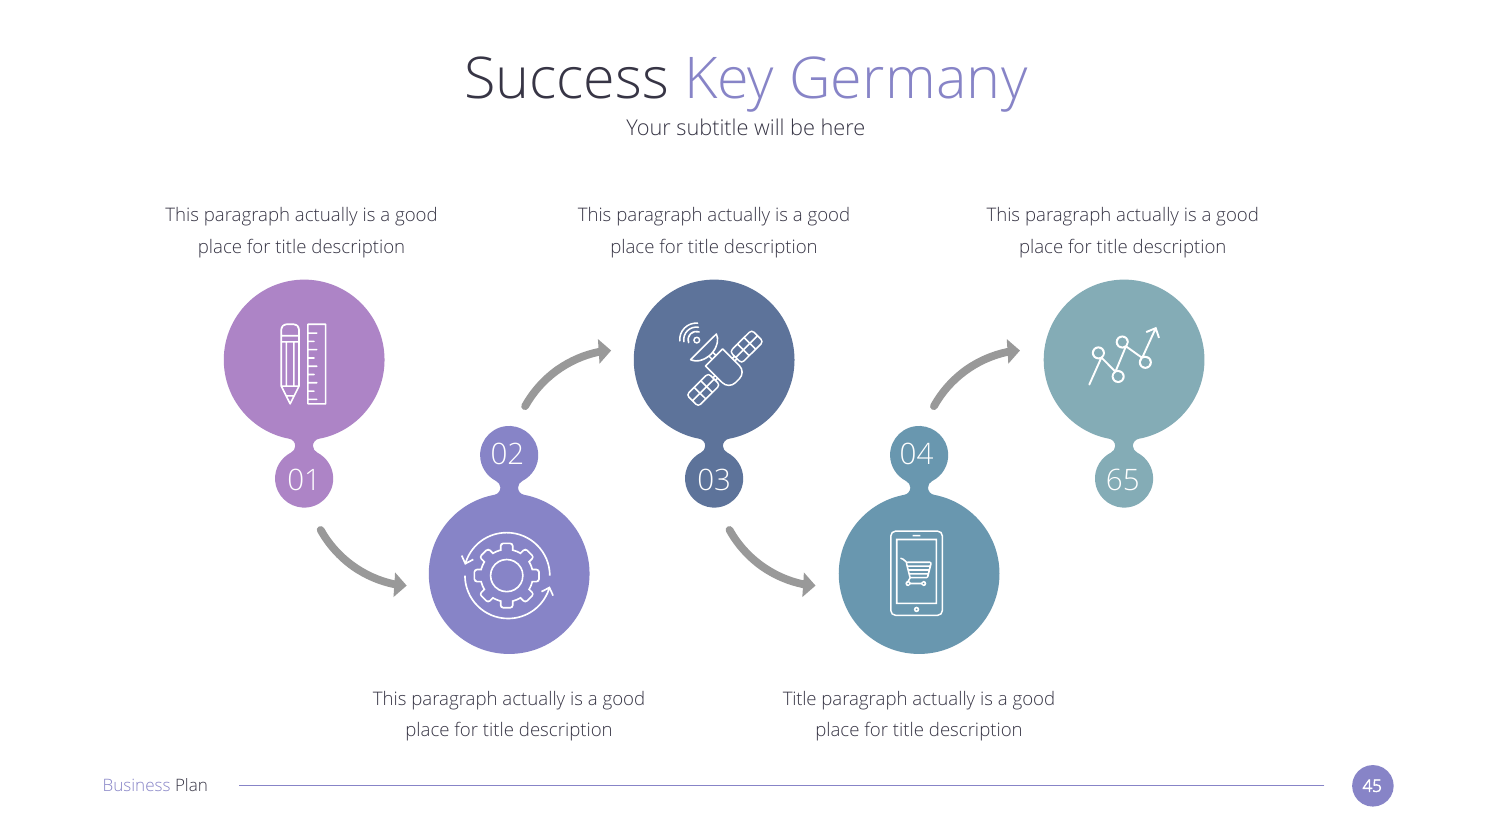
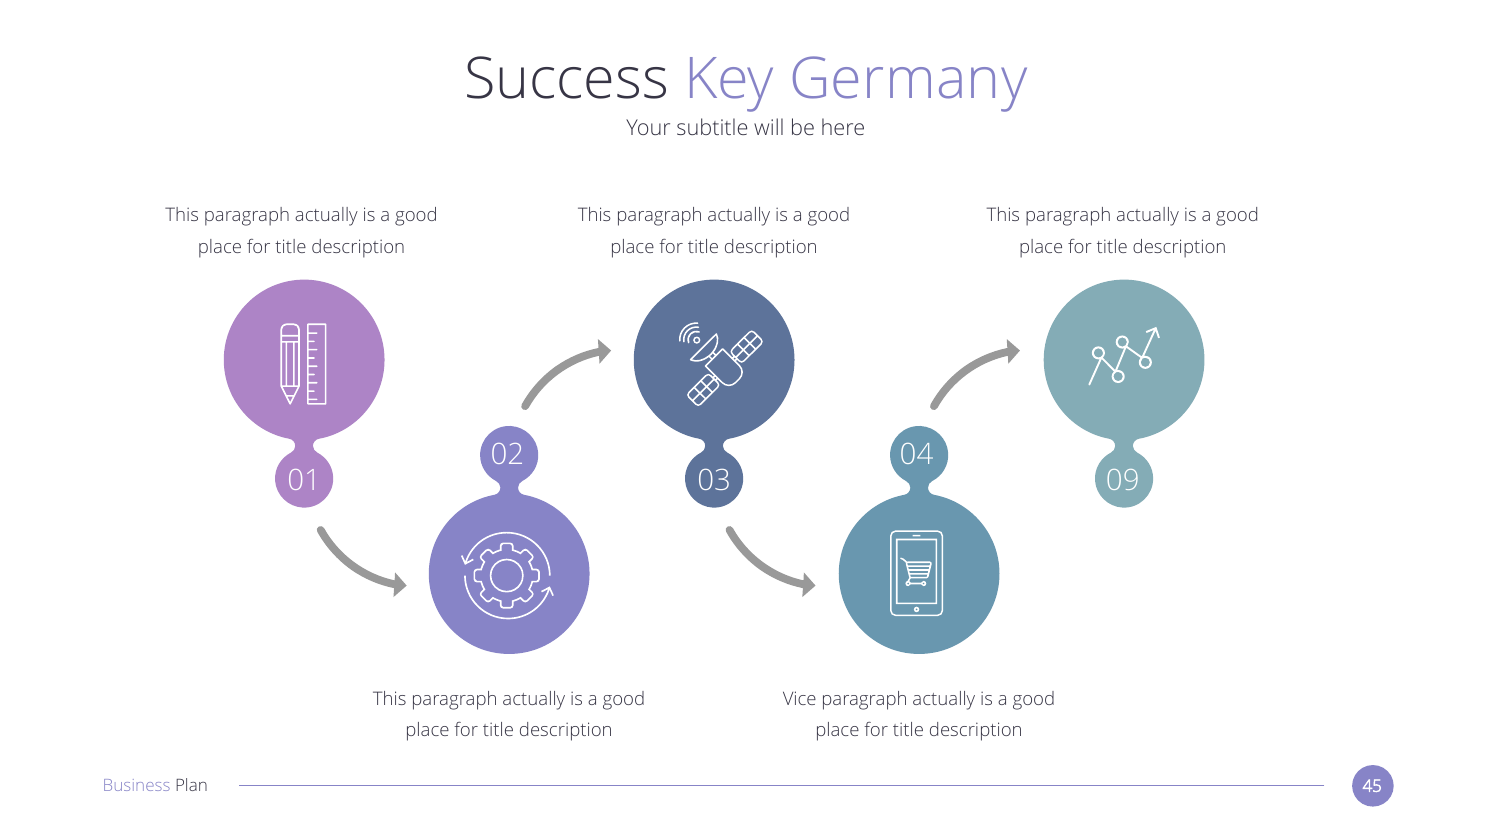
65: 65 -> 09
Title at (800, 699): Title -> Vice
